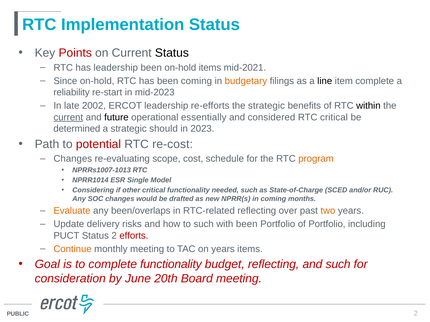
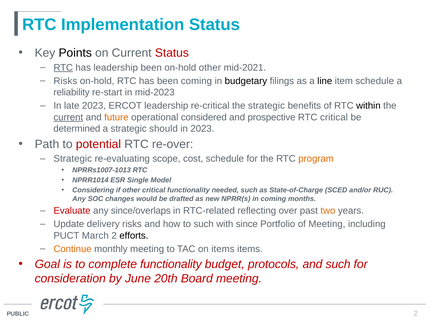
Points colour: red -> black
Status at (172, 53) colour: black -> red
RTC at (63, 68) underline: none -> present
on-hold items: items -> other
Since at (65, 81): Since -> Risks
budgetary colour: orange -> black
item complete: complete -> schedule
late 2002: 2002 -> 2023
re-efforts: re-efforts -> re-critical
future colour: black -> orange
essentially: essentially -> considered
considered: considered -> prospective
re-cost: re-cost -> re-over
Changes at (73, 159): Changes -> Strategic
Evaluate colour: orange -> red
been/overlaps: been/overlaps -> since/overlaps
with been: been -> since
of Portfolio: Portfolio -> Meeting
PUCT Status: Status -> March
efforts colour: red -> black
on years: years -> items
budget reflecting: reflecting -> protocols
